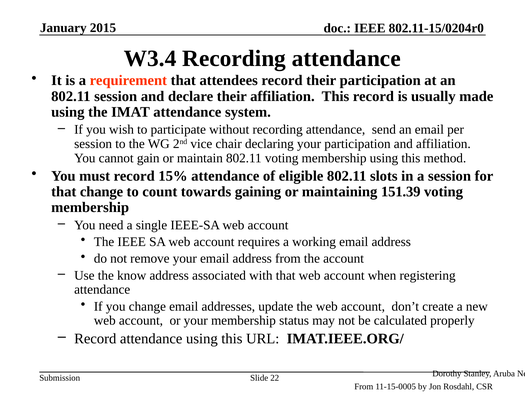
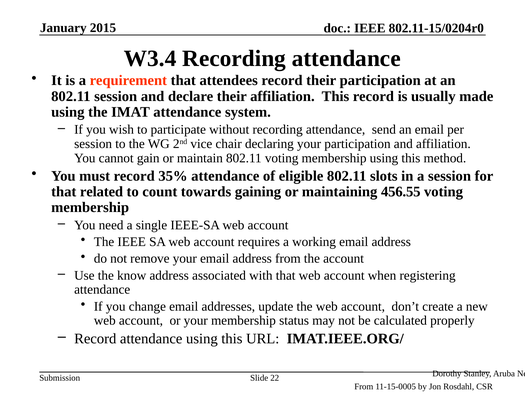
15%: 15% -> 35%
that change: change -> related
151.39: 151.39 -> 456.55
